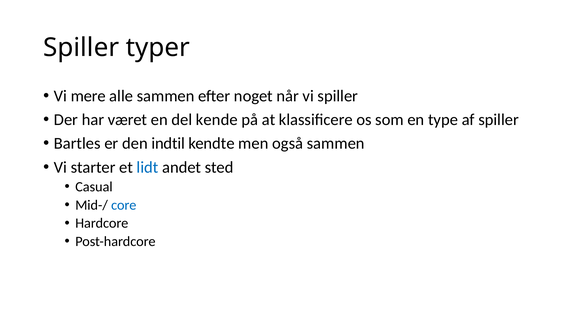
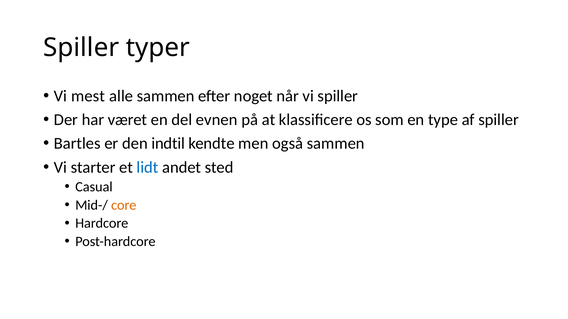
mere: mere -> mest
kende: kende -> evnen
core colour: blue -> orange
